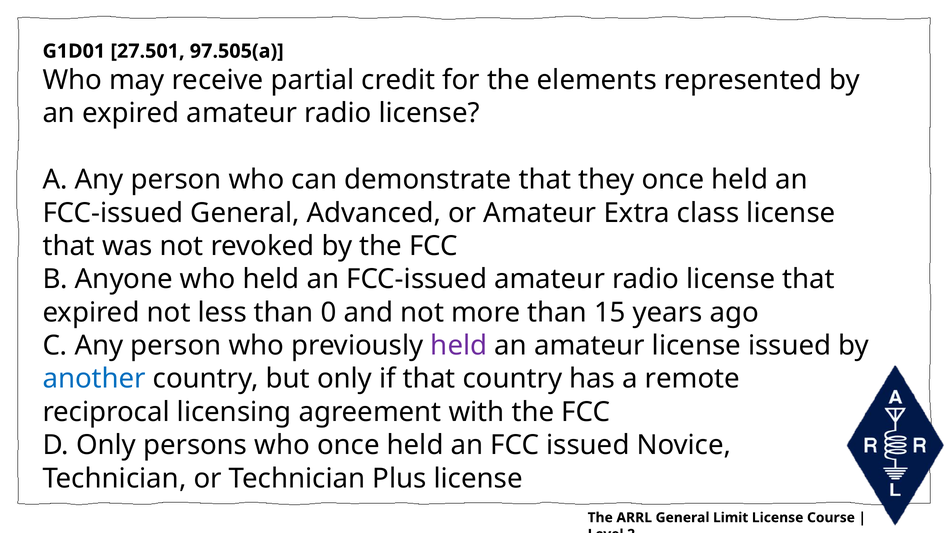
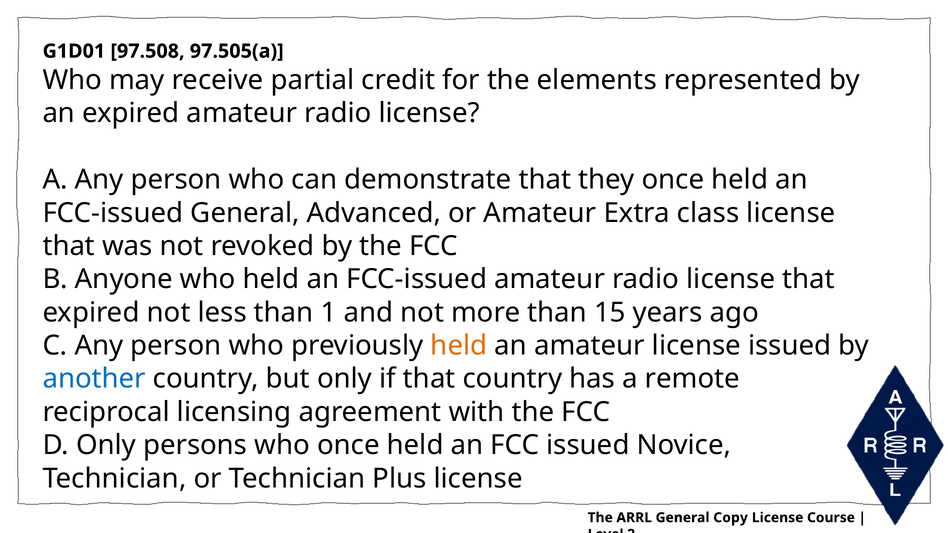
27.501: 27.501 -> 97.508
0: 0 -> 1
held at (459, 346) colour: purple -> orange
Limit: Limit -> Copy
